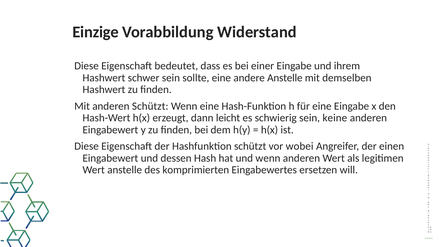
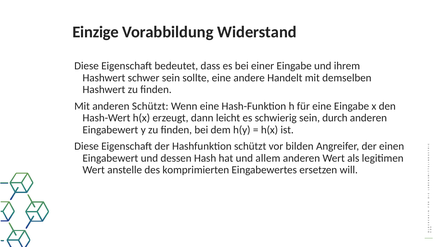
andere Anstelle: Anstelle -> Handelt
keine: keine -> durch
wobei: wobei -> bilden
und wenn: wenn -> allem
